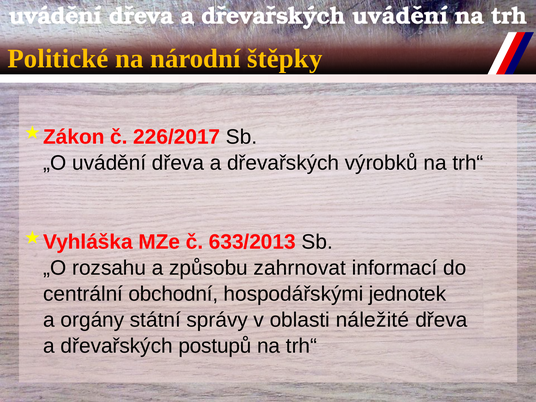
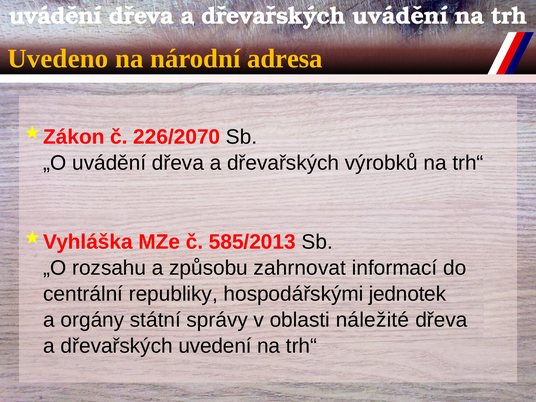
Politické: Politické -> Uvedeno
štěpky: štěpky -> adresa
226/2017: 226/2017 -> 226/2070
633/2013: 633/2013 -> 585/2013
obchodní: obchodní -> republiky
postupů: postupů -> uvedení
